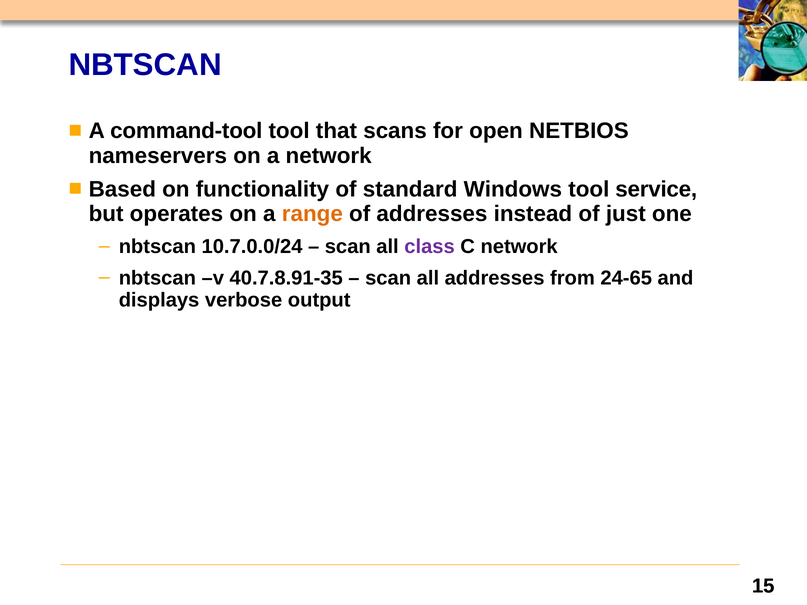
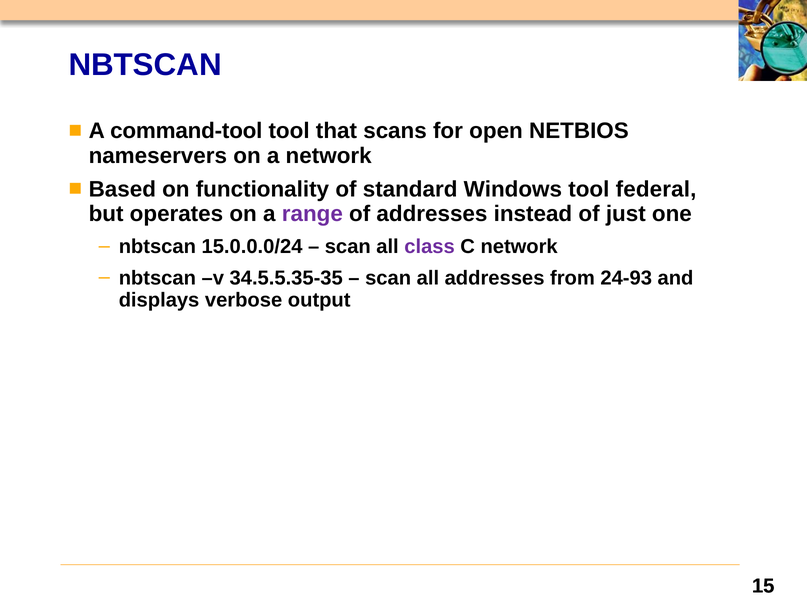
service: service -> federal
range colour: orange -> purple
10.7.0.0/24: 10.7.0.0/24 -> 15.0.0.0/24
40.7.8.91-35: 40.7.8.91-35 -> 34.5.5.35-35
24-65: 24-65 -> 24-93
